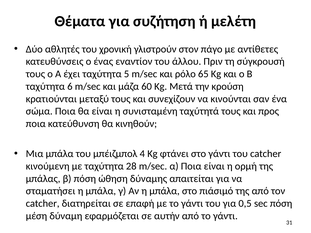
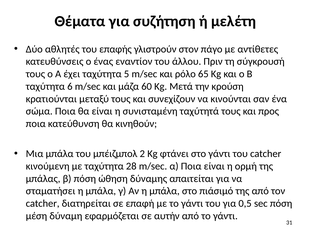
χρονική: χρονική -> επαφής
4: 4 -> 2
